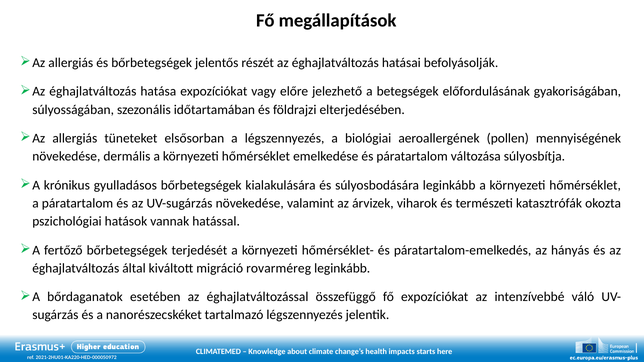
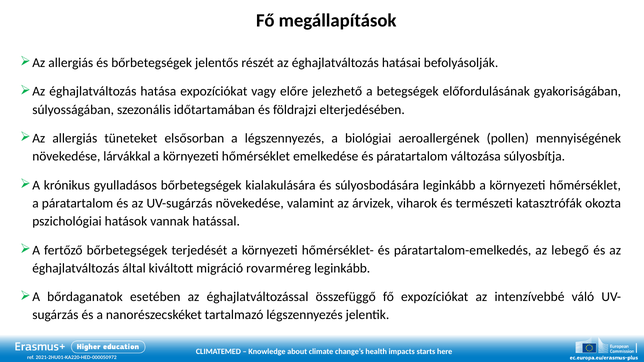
dermális: dermális -> lárvákkal
hányás: hányás -> lebegő
